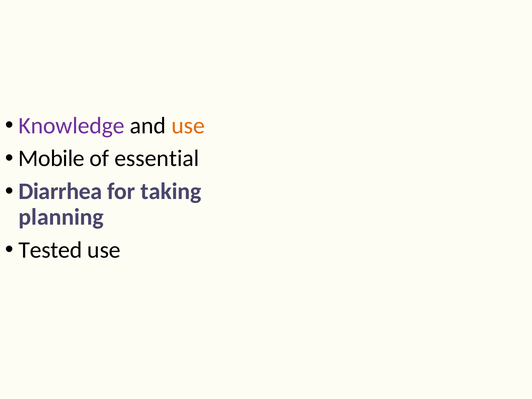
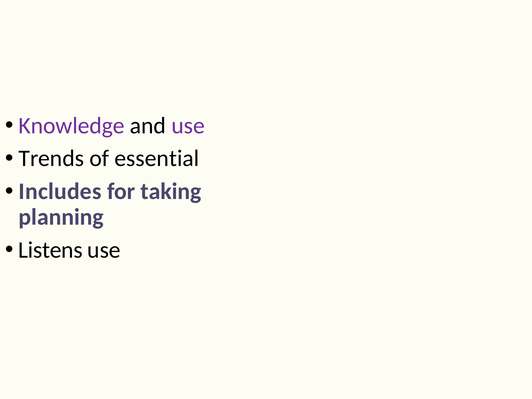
use at (188, 126) colour: orange -> purple
Mobile: Mobile -> Trends
Diarrhea: Diarrhea -> Includes
Tested: Tested -> Listens
